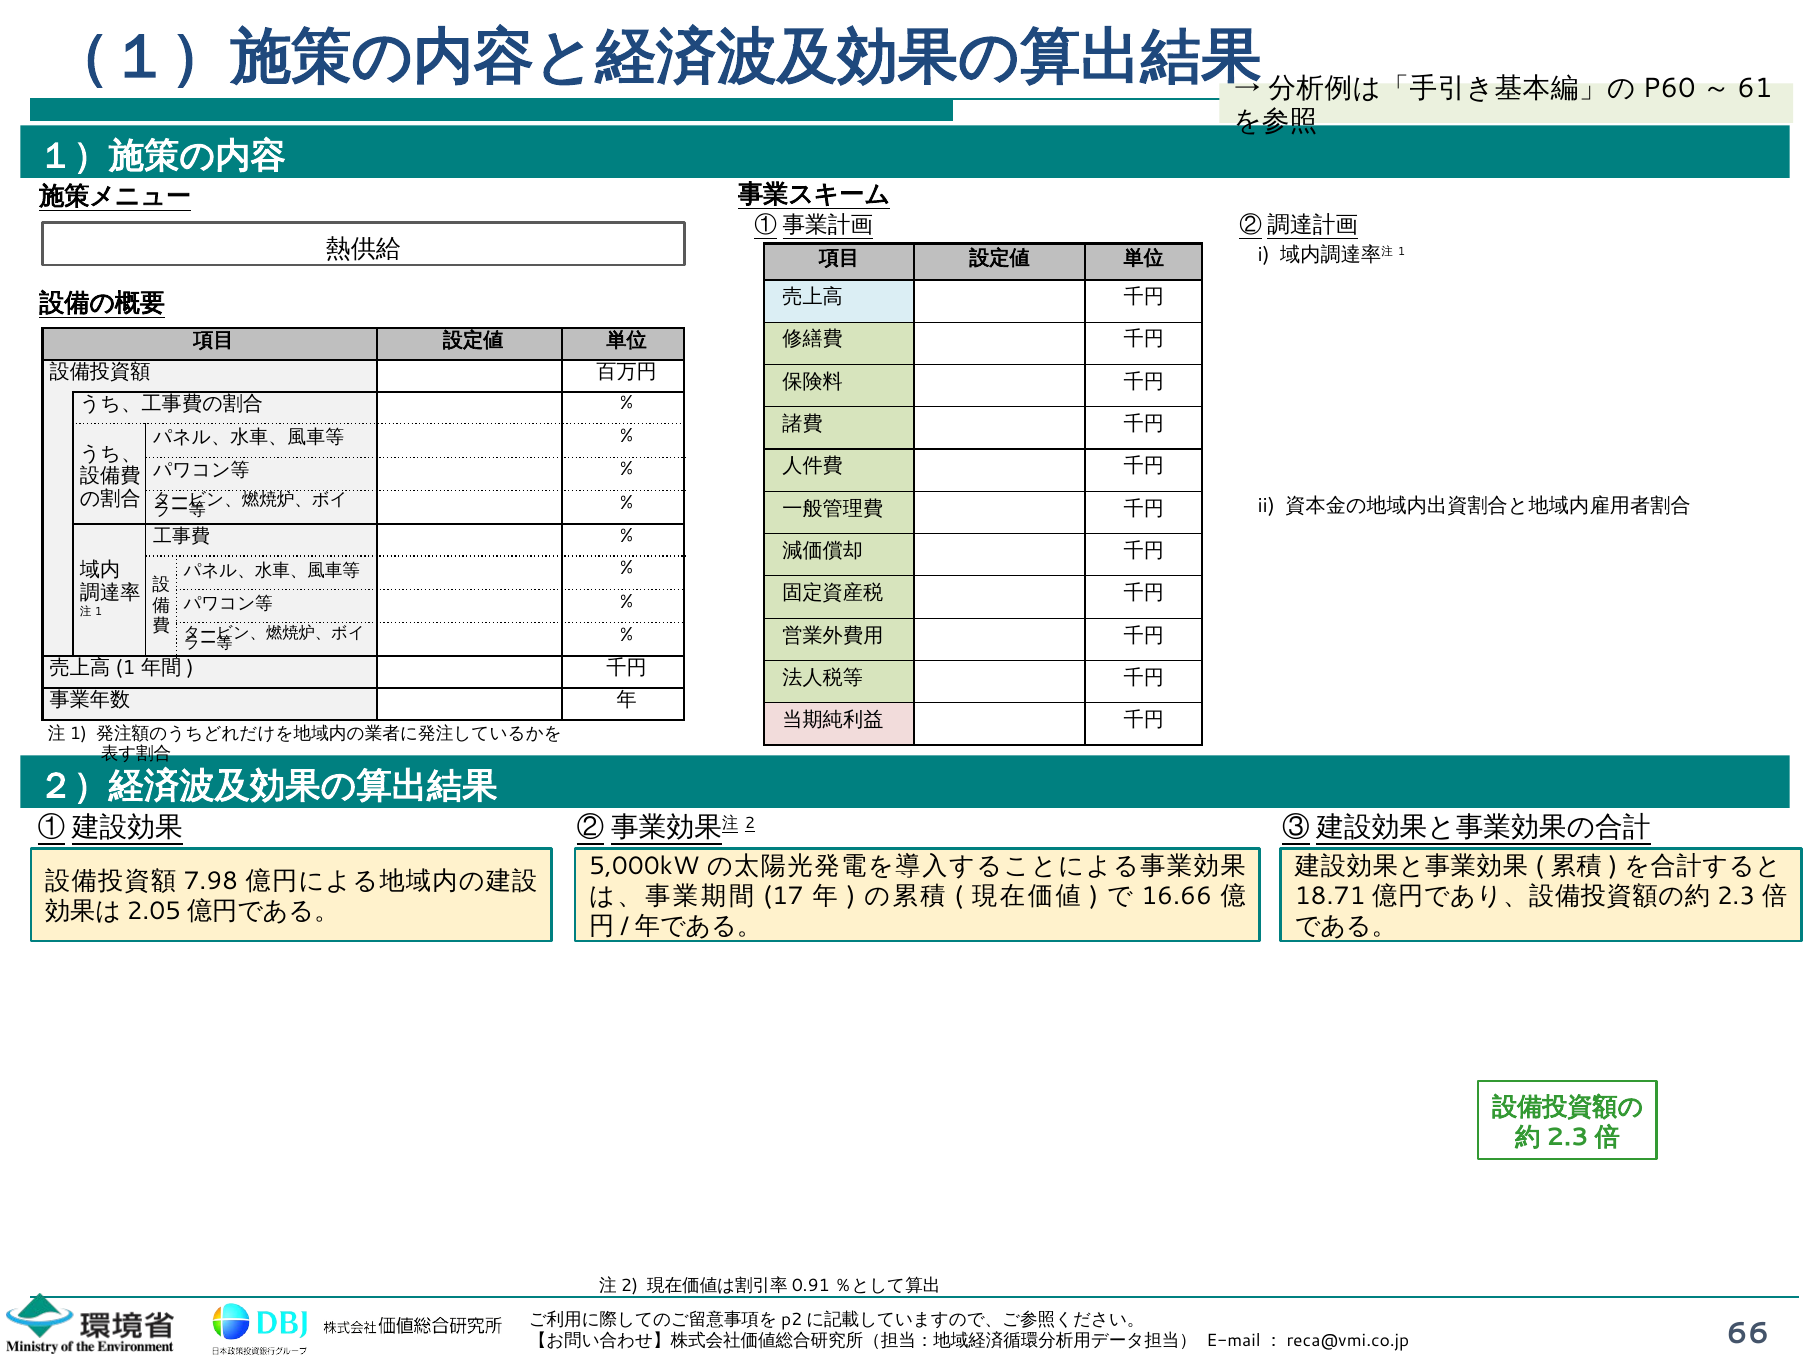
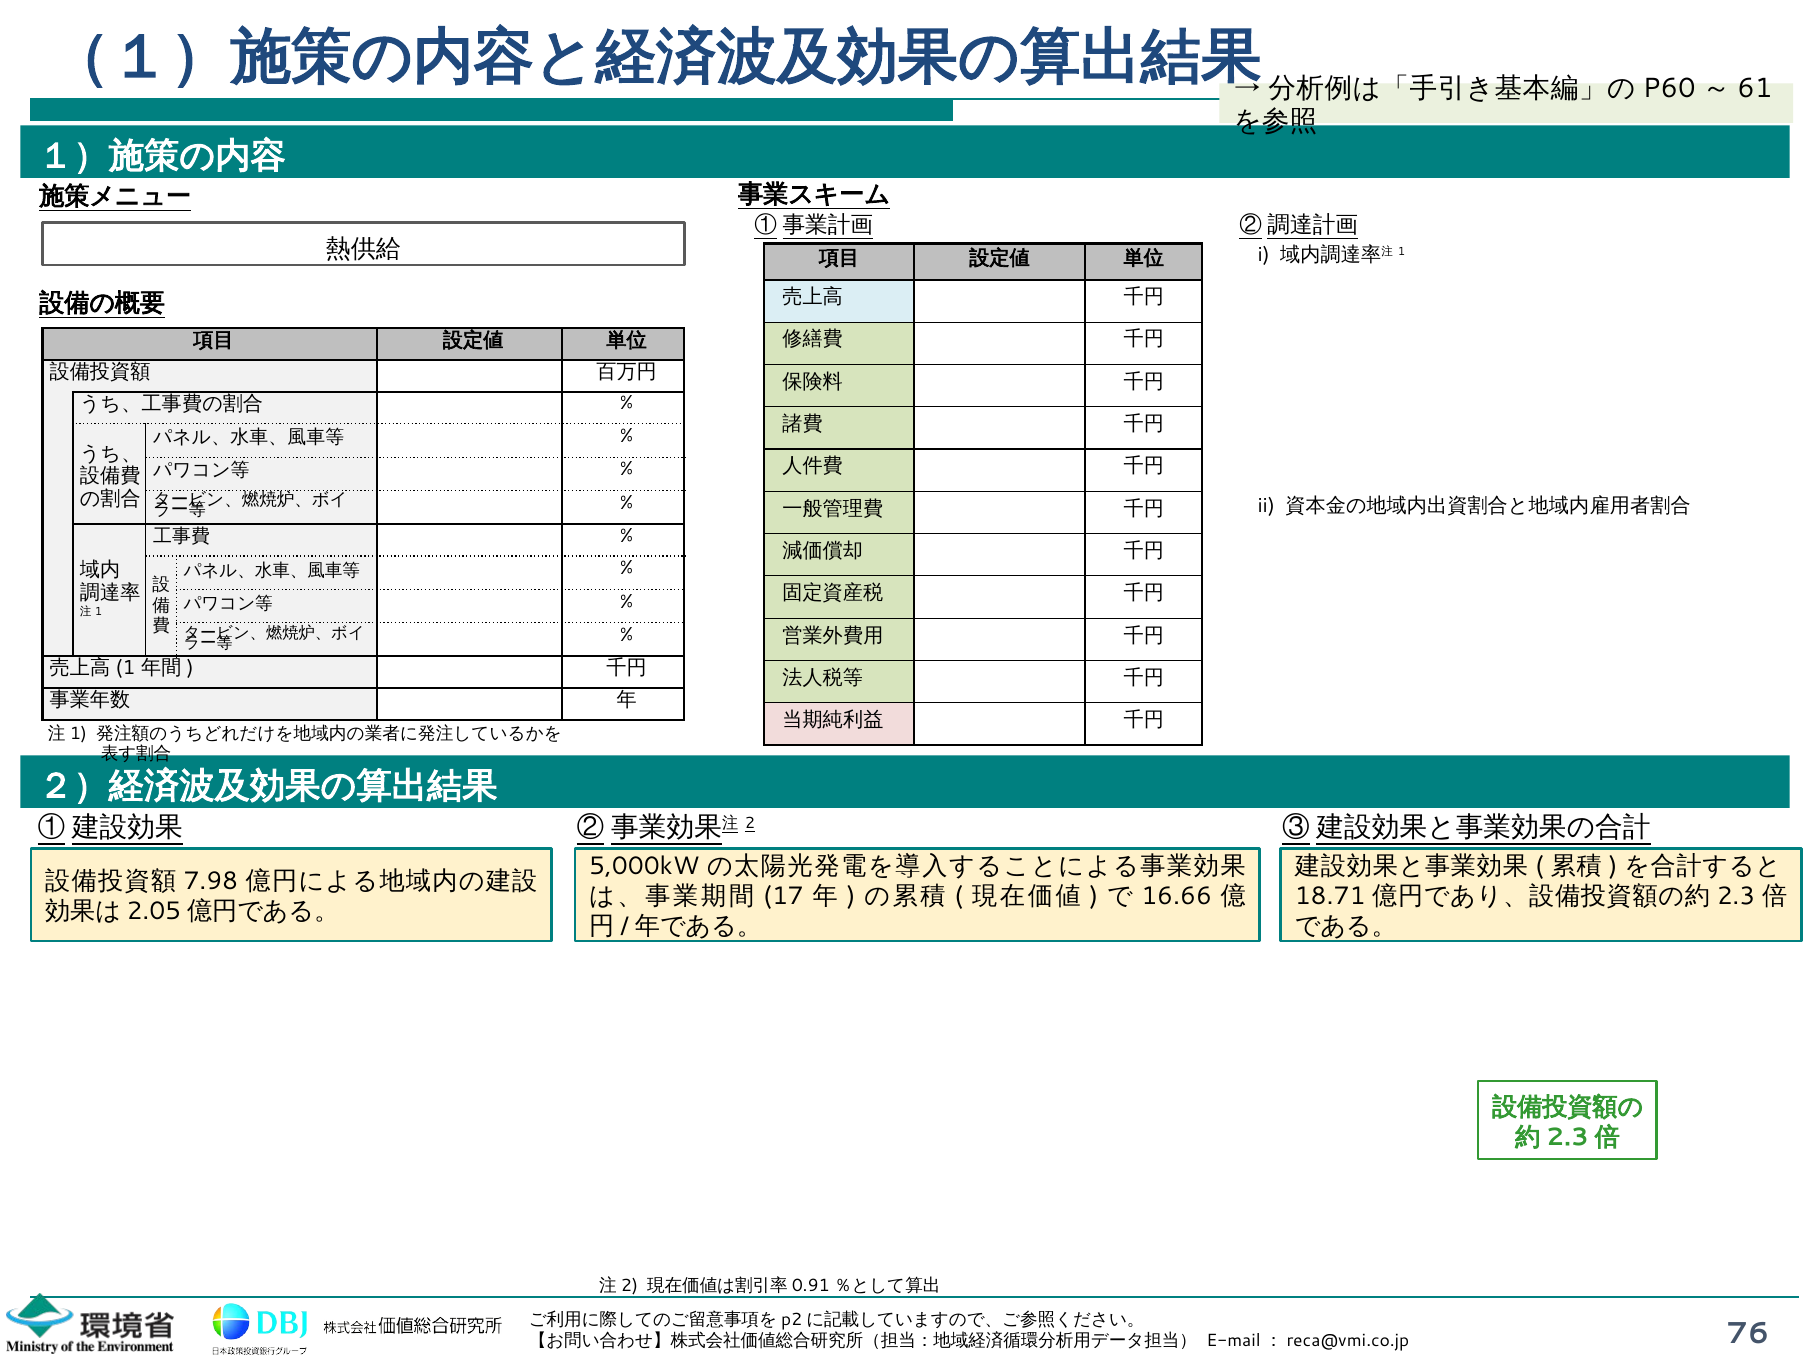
66: 66 -> 76
